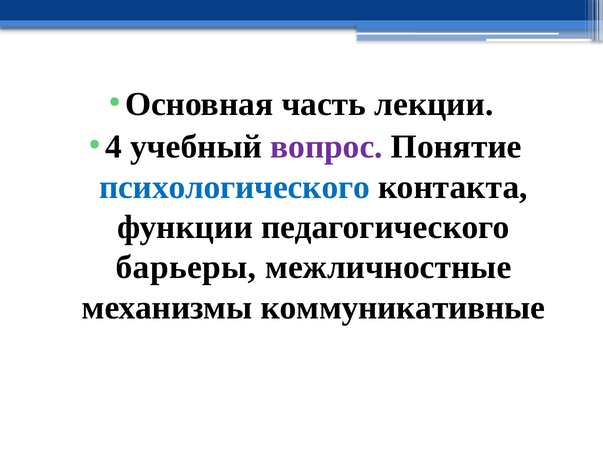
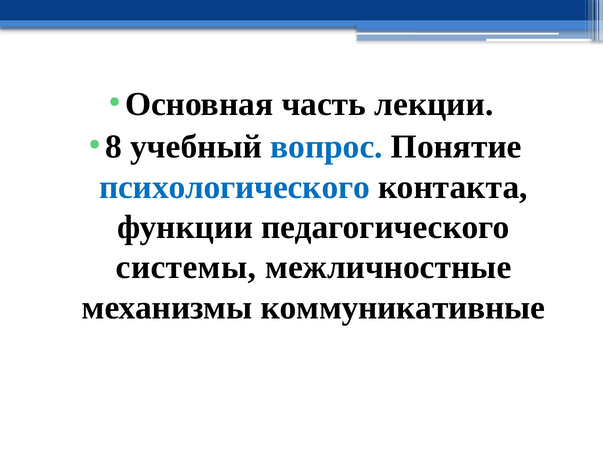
4: 4 -> 8
вопрос colour: purple -> blue
барьеры: барьеры -> системы
